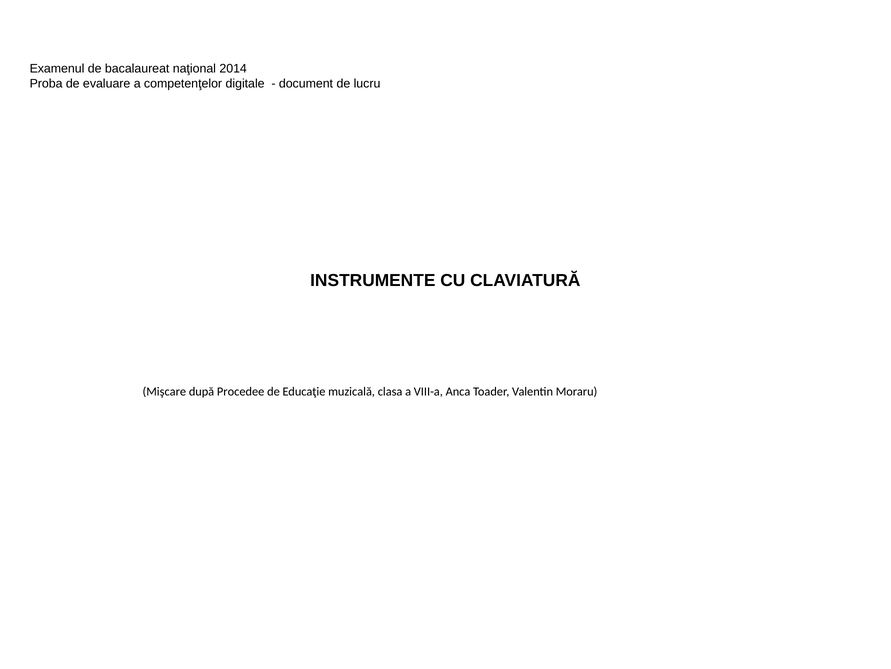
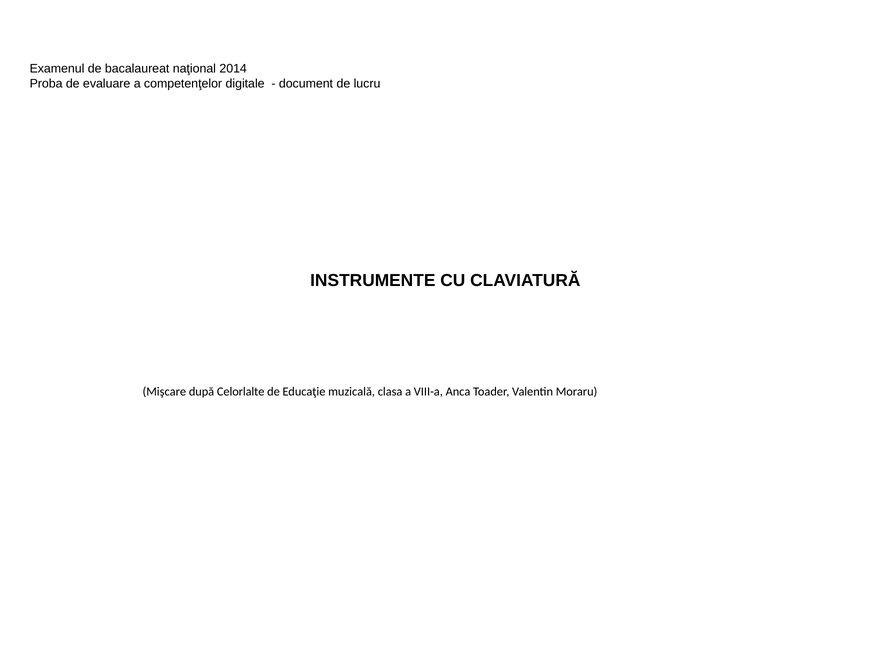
Procedee: Procedee -> Celorlalte
